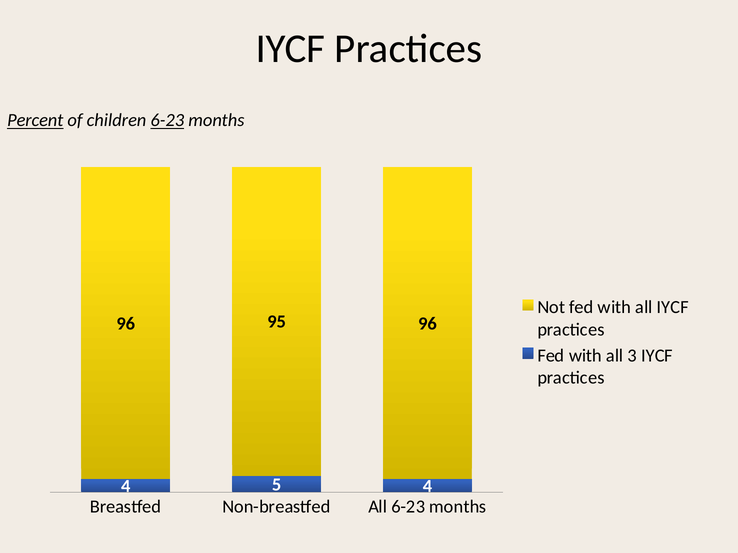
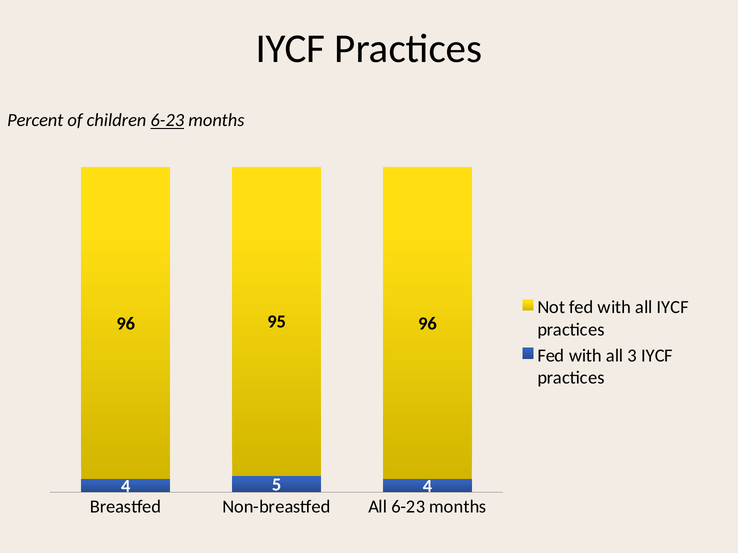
Percent underline: present -> none
